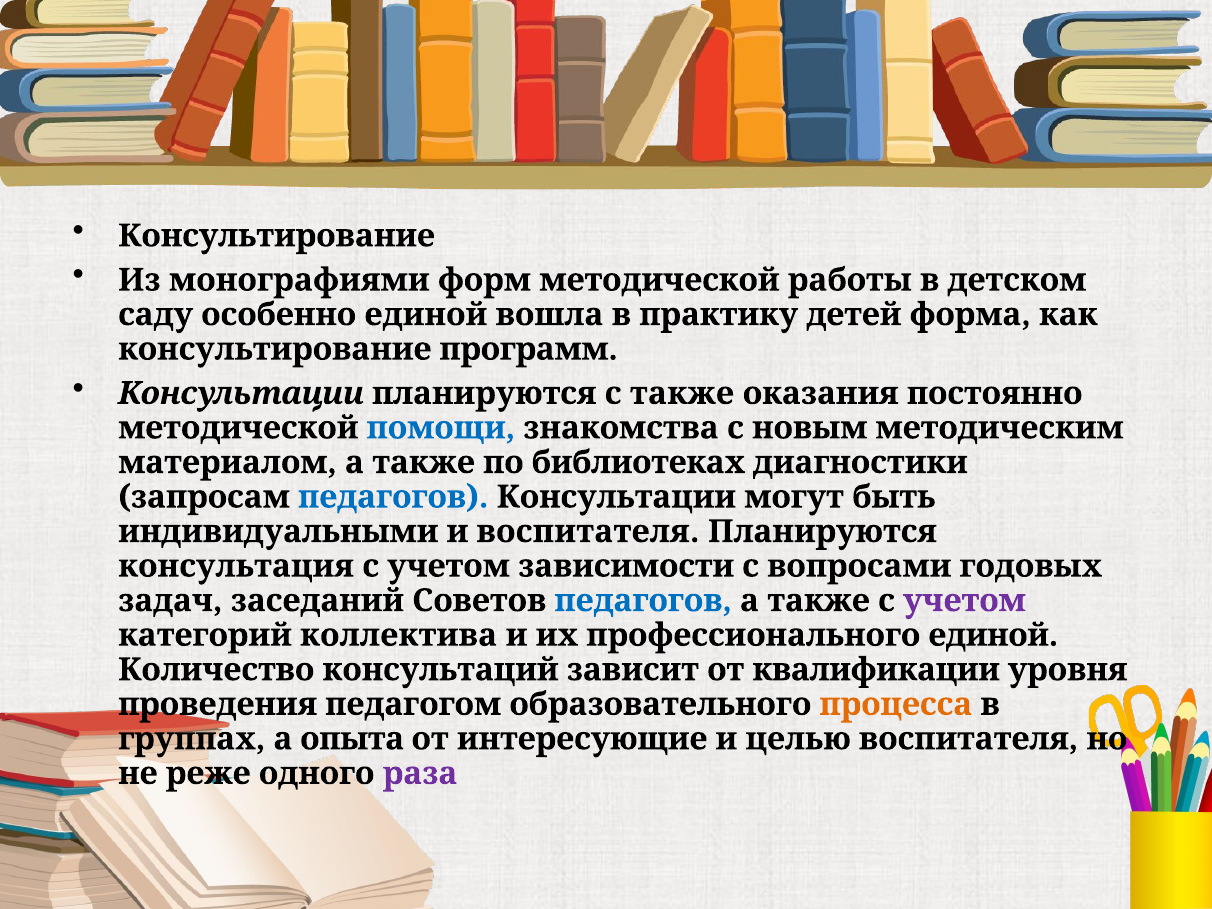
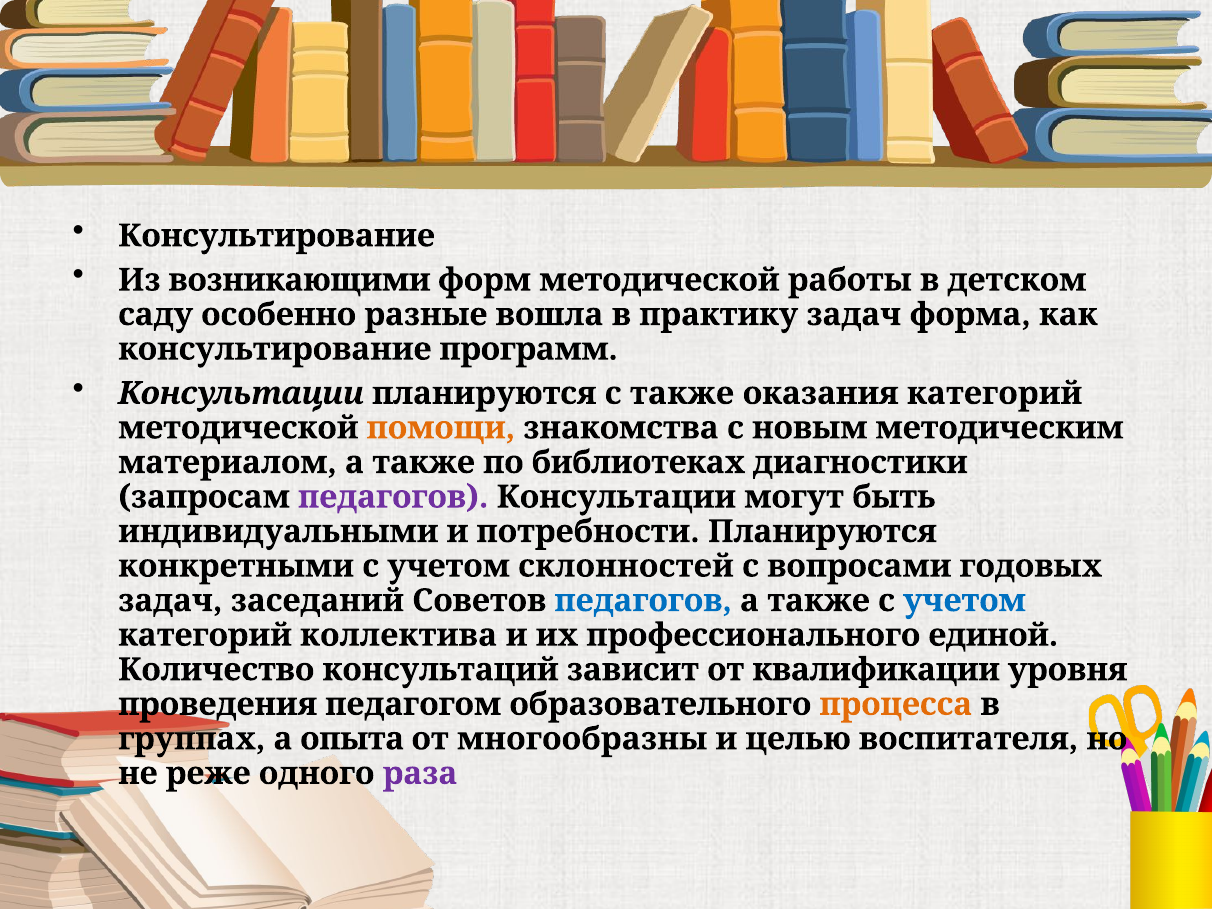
монографиями: монографиями -> возникающими
особенно единой: единой -> разные
практику детей: детей -> задач
оказания постоянно: постоянно -> категорий
помощи colour: blue -> orange
педагогов at (393, 497) colour: blue -> purple
и воспитателя: воспитателя -> потребности
консультация: консультация -> конкретными
зависимости: зависимости -> склонностей
учетом at (965, 601) colour: purple -> blue
интересующие: интересующие -> многообразны
